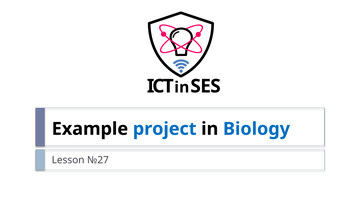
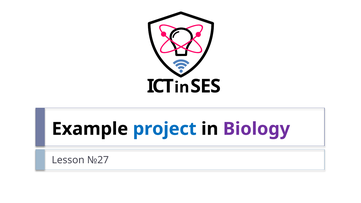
Biology colour: blue -> purple
